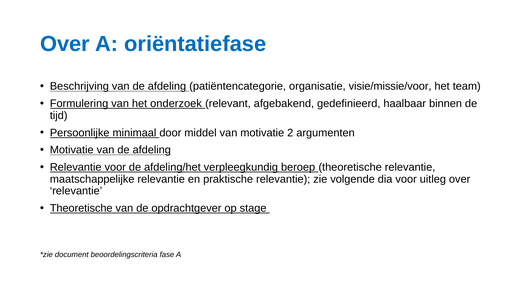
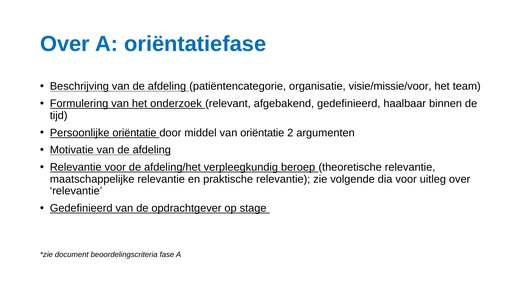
Persoonlijke minimaal: minimaal -> oriëntatie
van motivatie: motivatie -> oriëntatie
Theoretische at (81, 208): Theoretische -> Gedefinieerd
